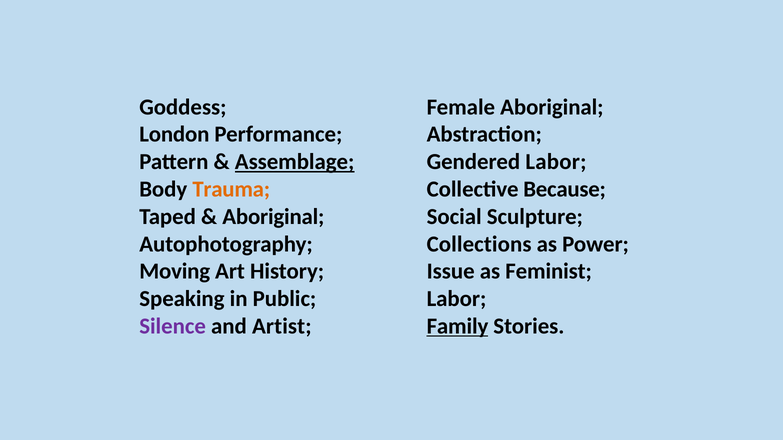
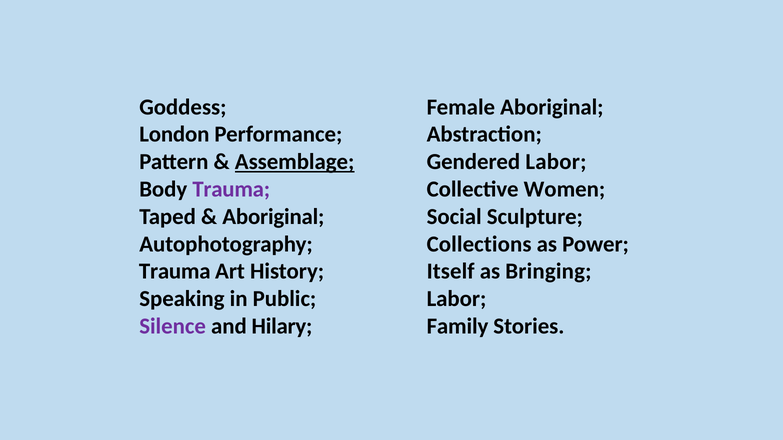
Trauma at (231, 189) colour: orange -> purple
Because: Because -> Women
Moving at (175, 272): Moving -> Trauma
Issue: Issue -> Itself
Feminist: Feminist -> Bringing
Artist: Artist -> Hilary
Family underline: present -> none
